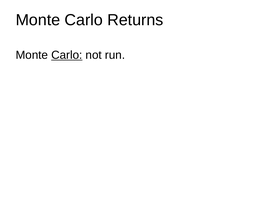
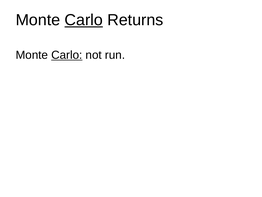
Carlo at (84, 20) underline: none -> present
